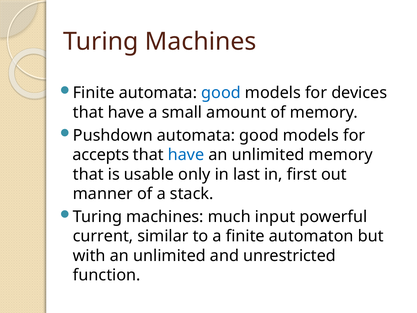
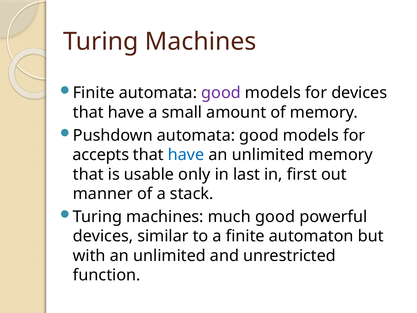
good at (221, 93) colour: blue -> purple
much input: input -> good
current at (103, 236): current -> devices
